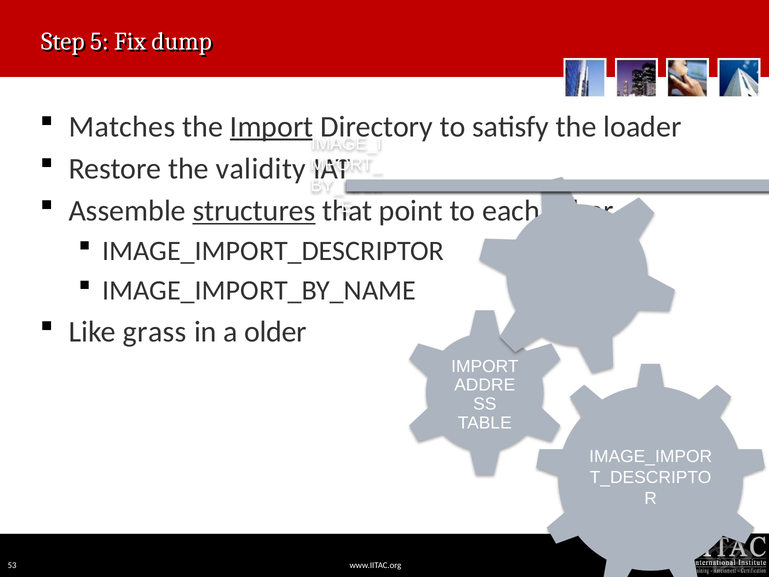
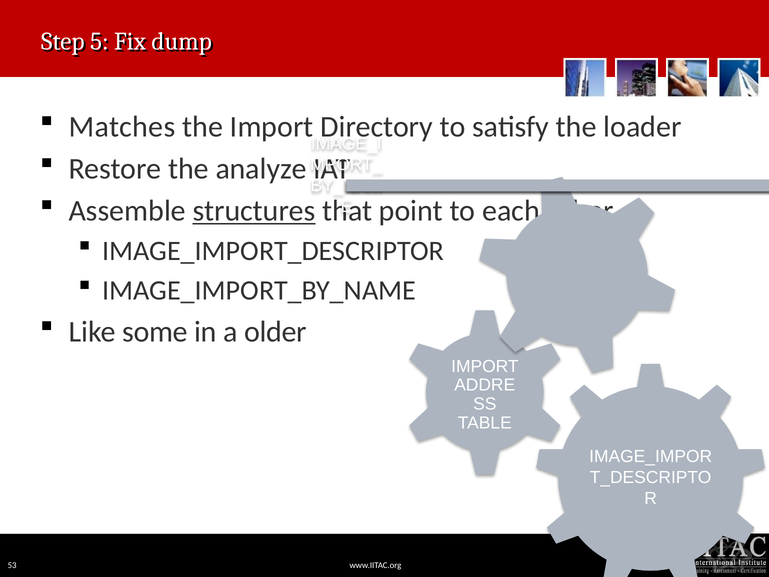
Import at (272, 127) underline: present -> none
validity: validity -> analyze
grass: grass -> some
